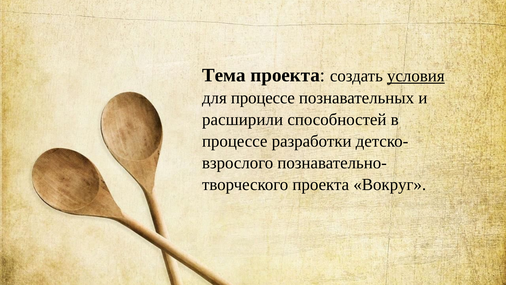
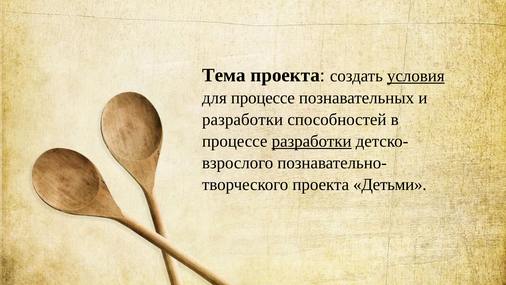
расширили at (243, 119): расширили -> разработки
разработки at (312, 141) underline: none -> present
Вокруг: Вокруг -> Детьми
